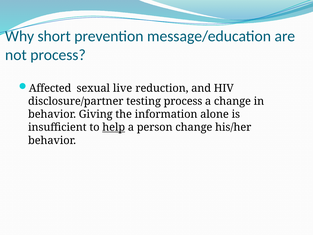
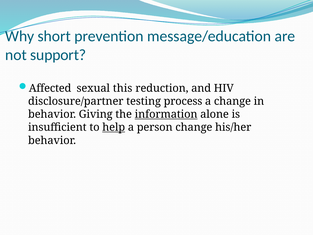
not process: process -> support
live: live -> this
information underline: none -> present
